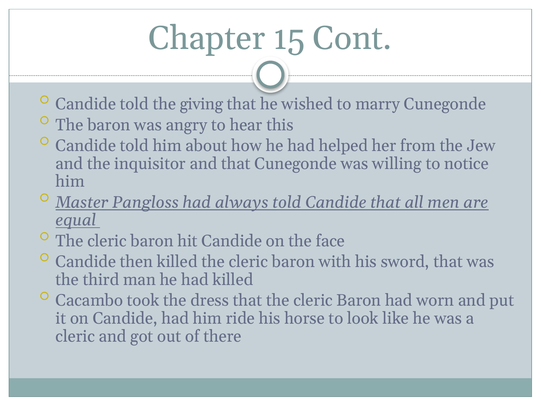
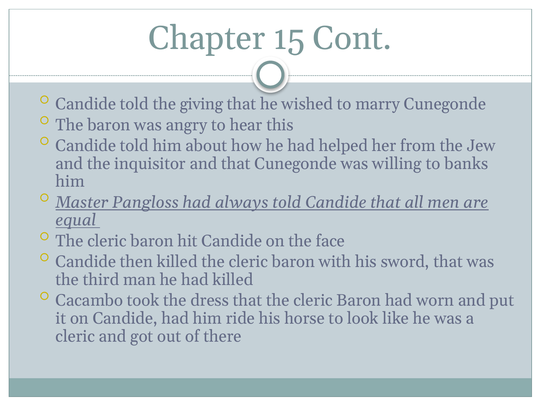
notice: notice -> banks
